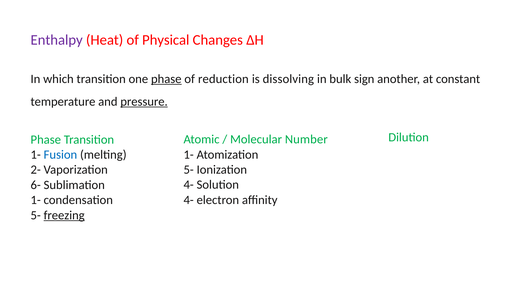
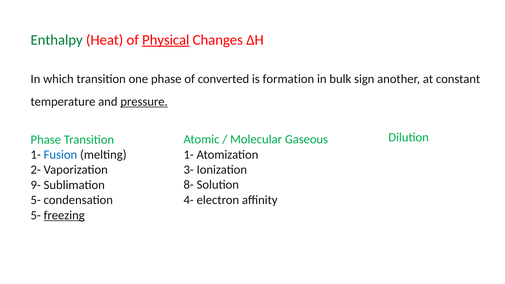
Enthalpy colour: purple -> green
Physical underline: none -> present
phase at (166, 79) underline: present -> none
reduction: reduction -> converted
dissolving: dissolving -> formation
Number: Number -> Gaseous
5- at (189, 170): 5- -> 3-
4- at (189, 185): 4- -> 8-
6-: 6- -> 9-
1- at (36, 200): 1- -> 5-
